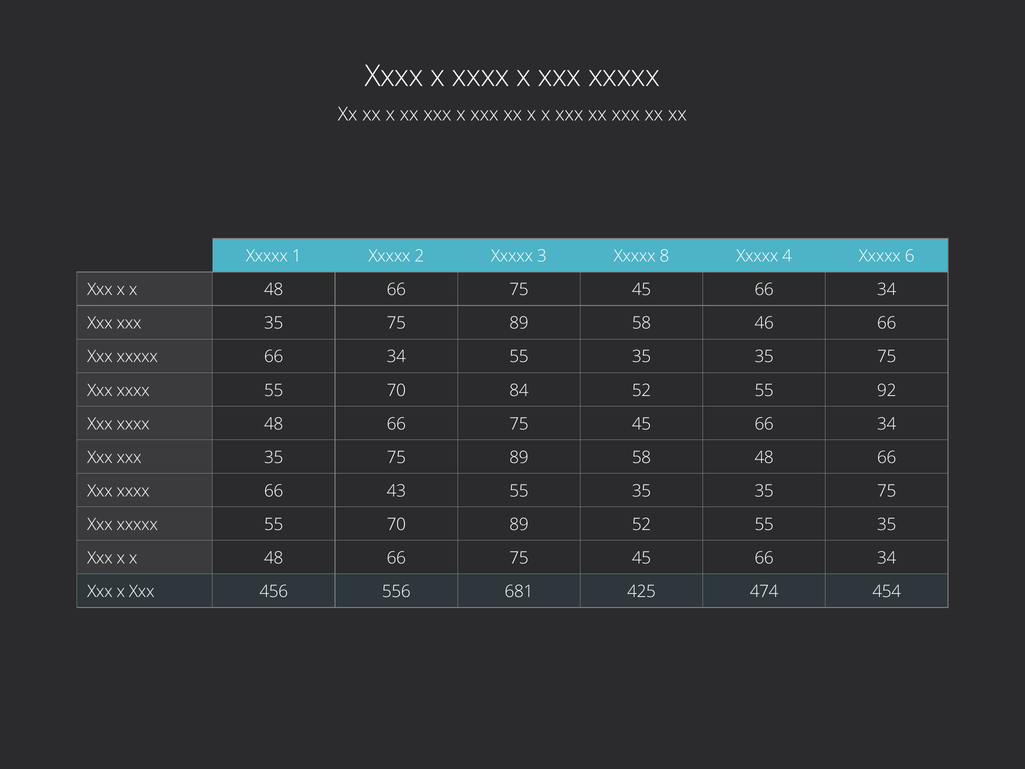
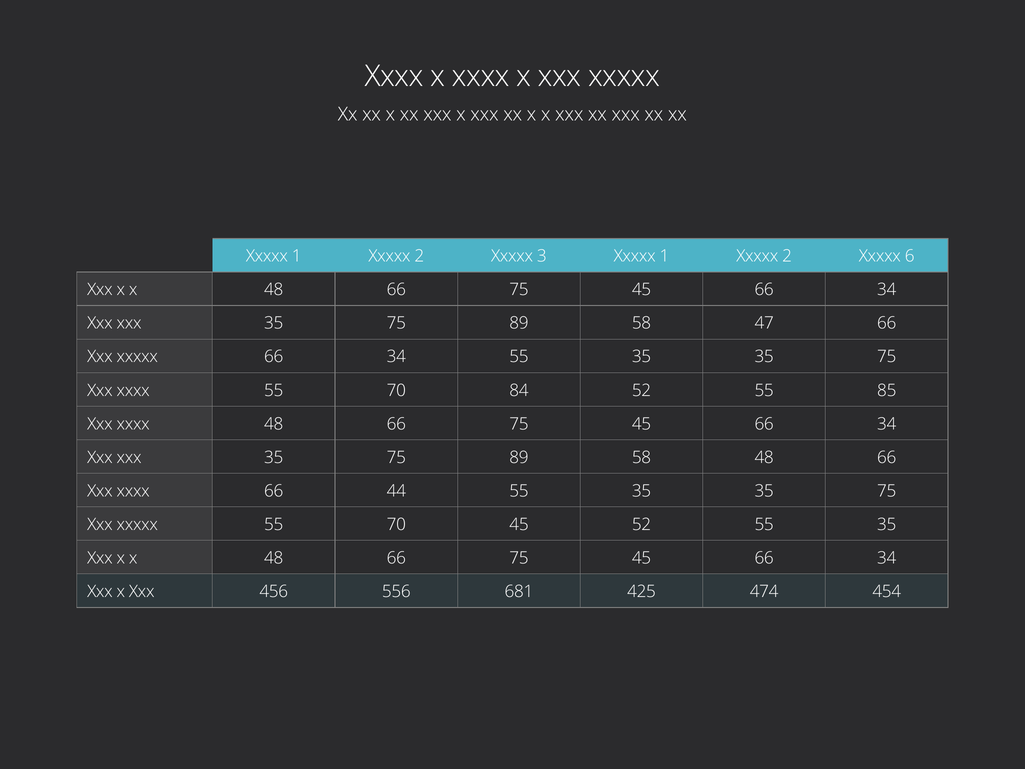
3 Xxxxx 8: 8 -> 1
4 at (787, 256): 4 -> 2
46: 46 -> 47
92: 92 -> 85
43: 43 -> 44
70 89: 89 -> 45
